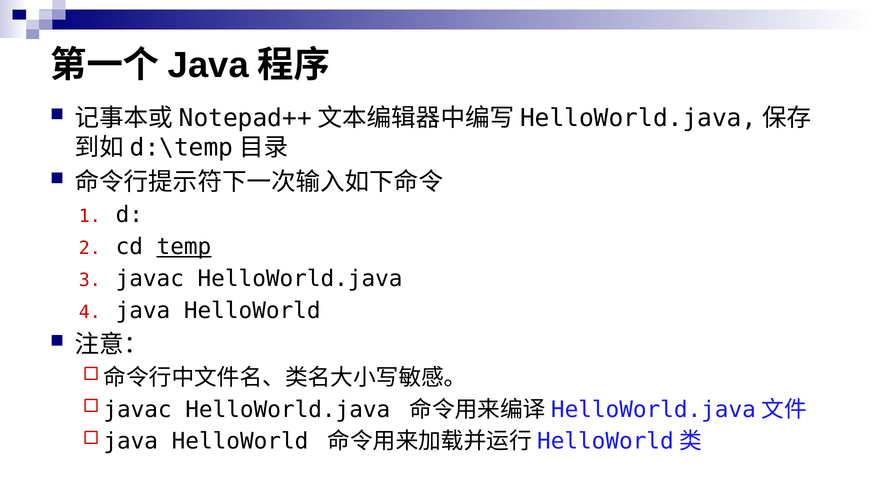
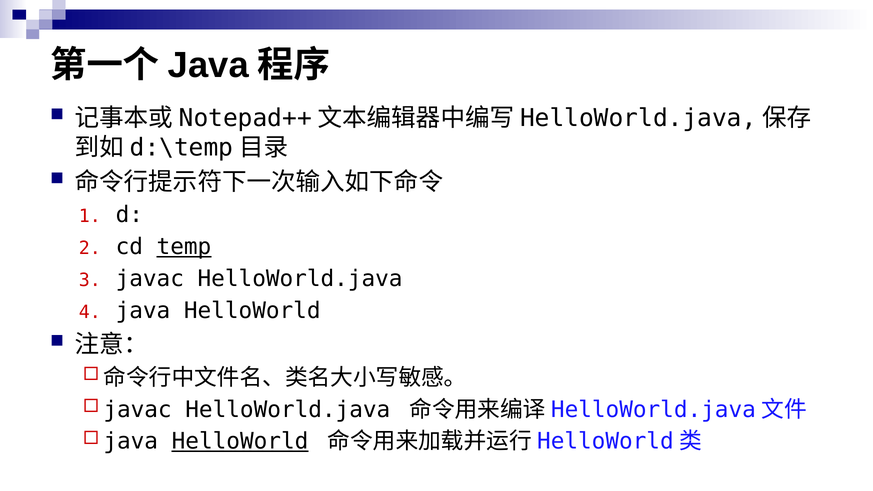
HelloWorld at (240, 442) underline: none -> present
